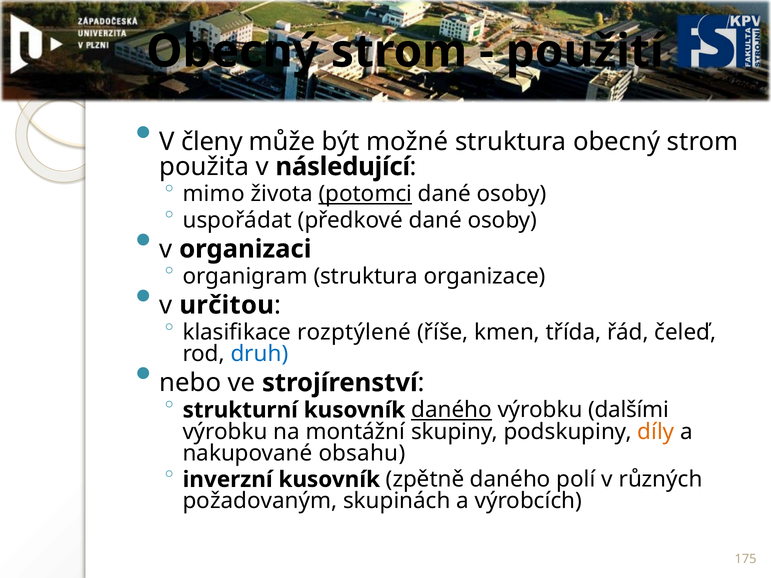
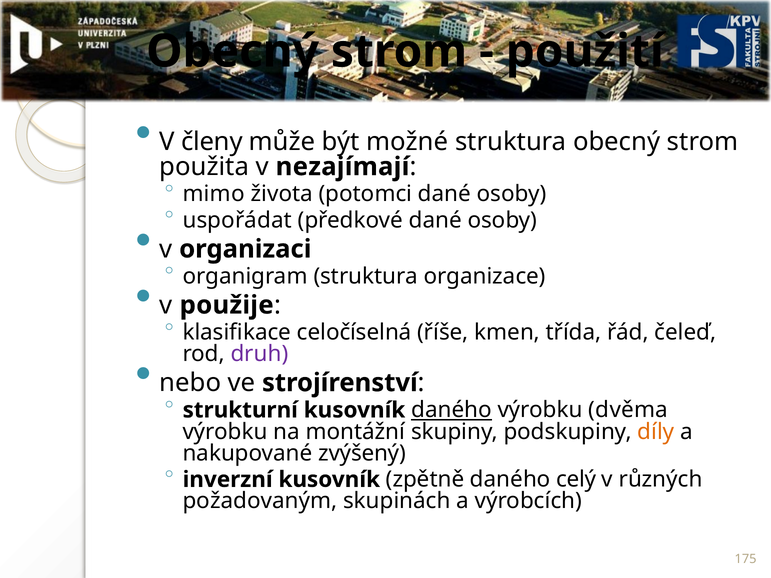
následující: následující -> nezajímají
potomci underline: present -> none
určitou: určitou -> použije
rozptýlené: rozptýlené -> celočíselná
druh colour: blue -> purple
dalšími: dalšími -> dvěma
obsahu: obsahu -> zvýšený
polí: polí -> celý
